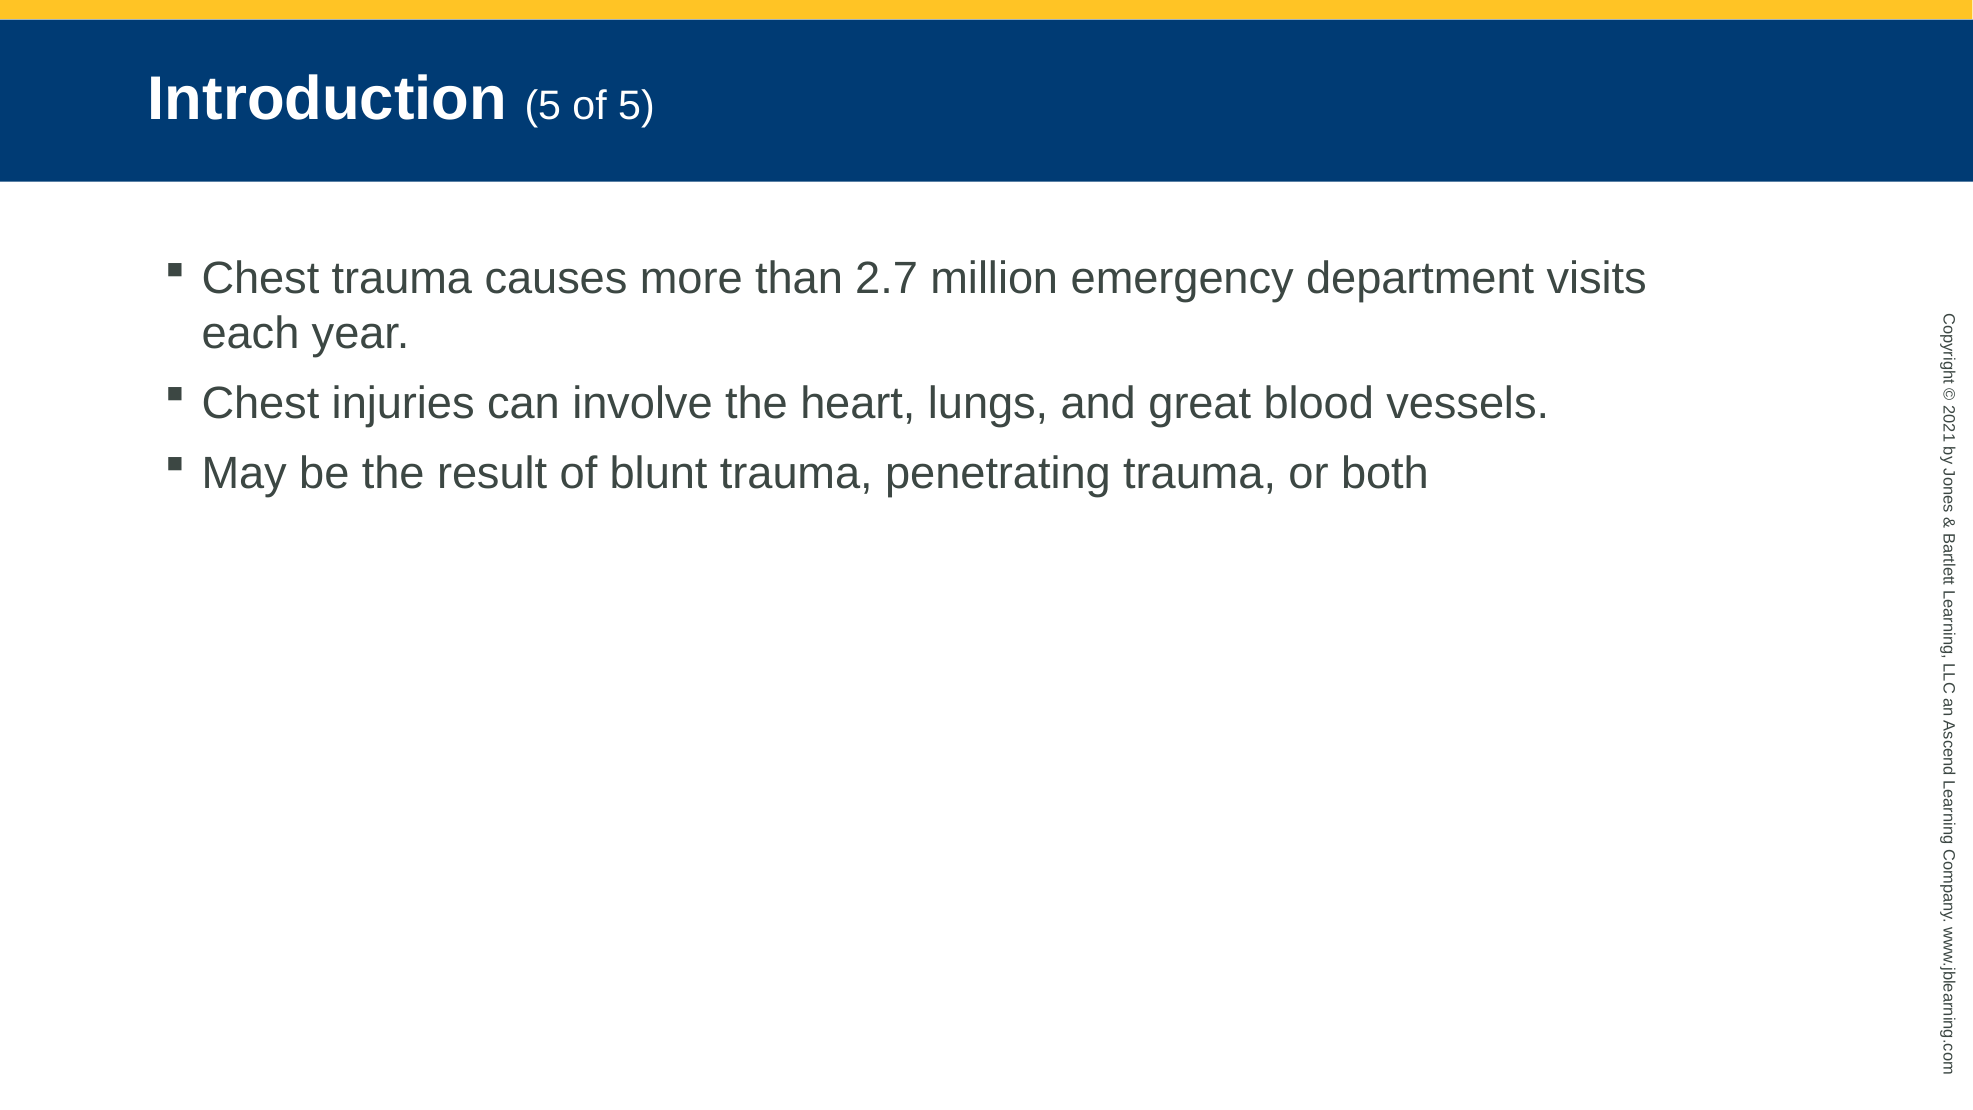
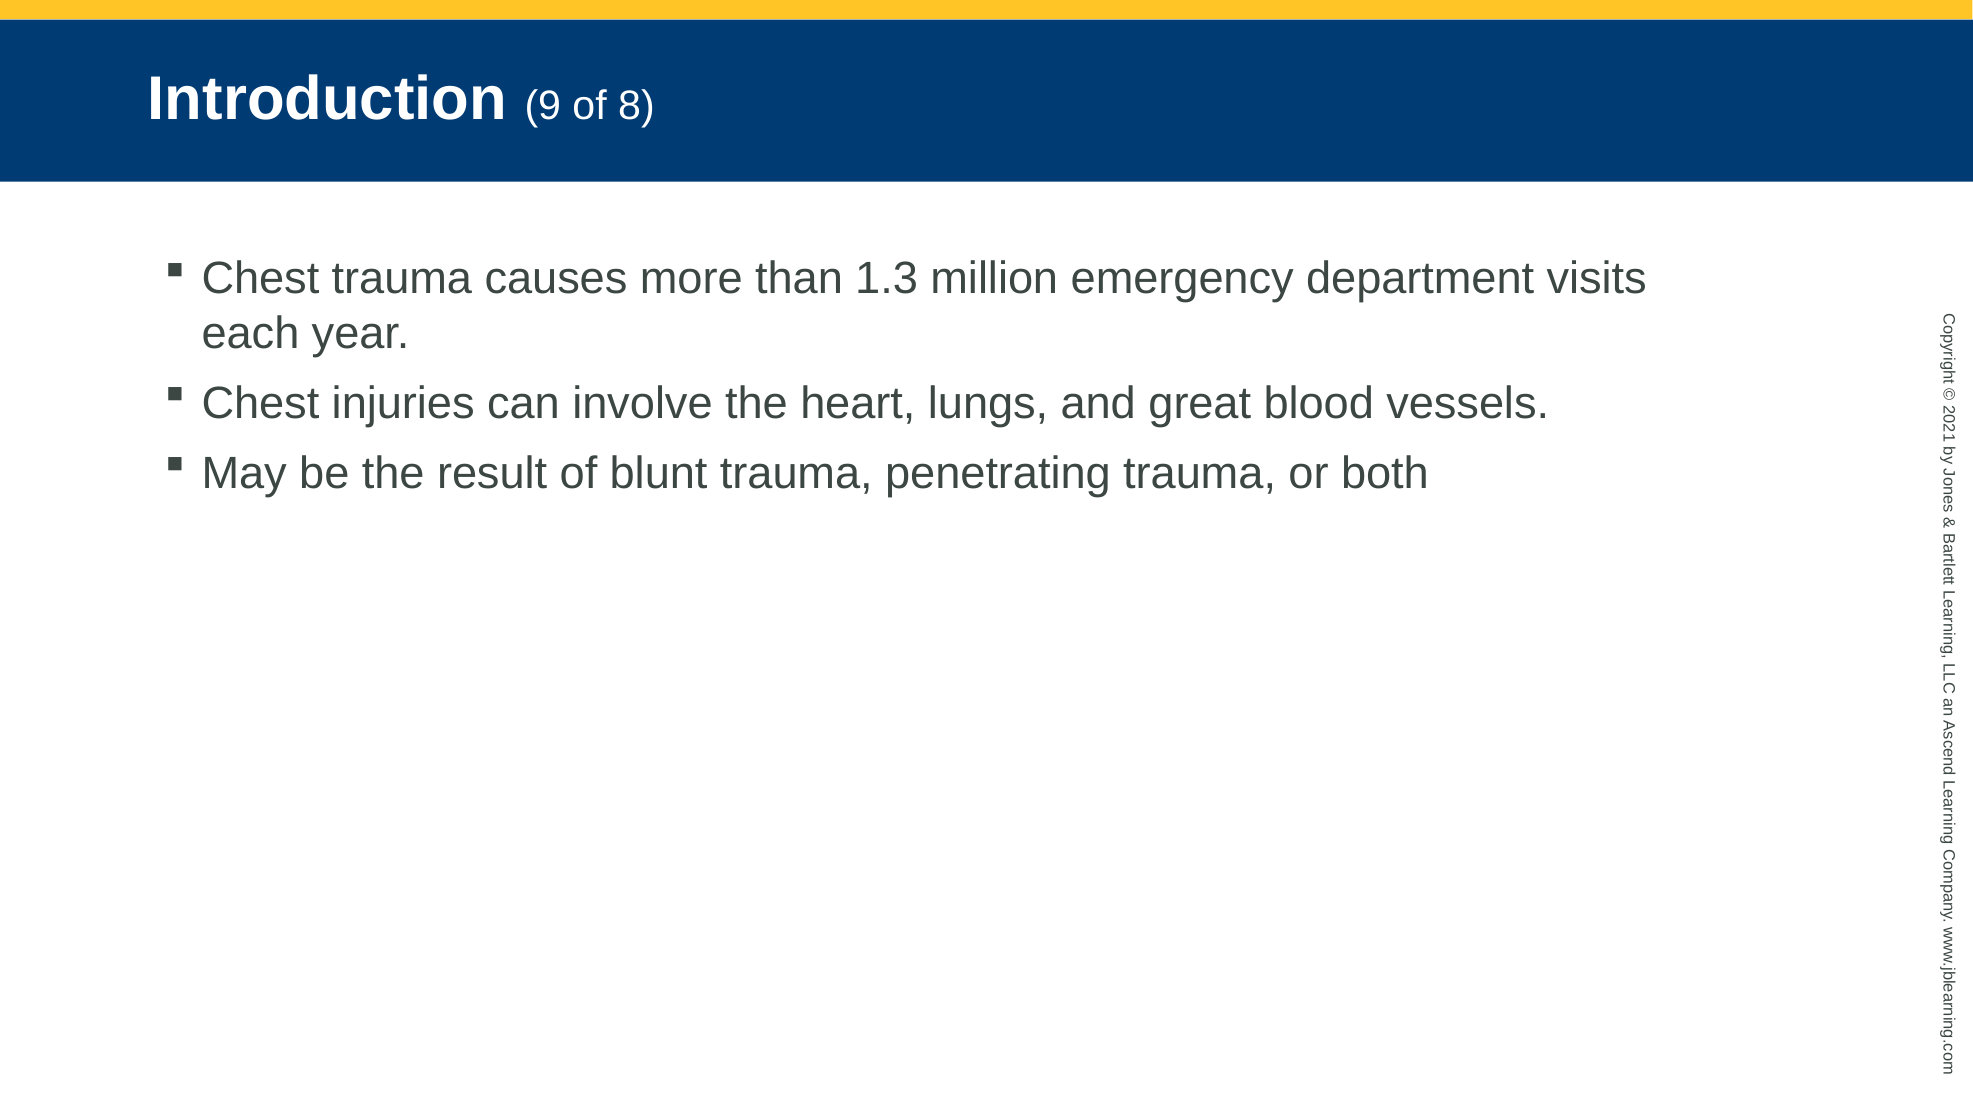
Introduction 5: 5 -> 9
of 5: 5 -> 8
2.7: 2.7 -> 1.3
